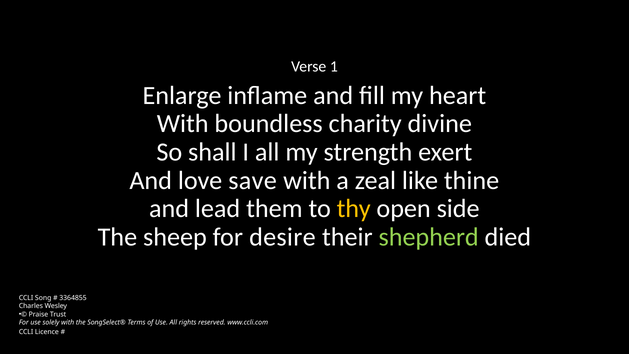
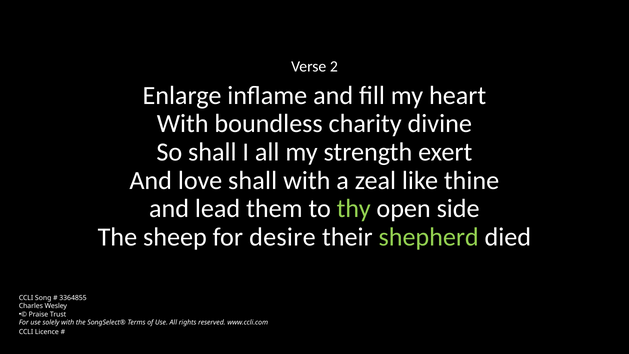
1: 1 -> 2
love save: save -> shall
thy colour: yellow -> light green
